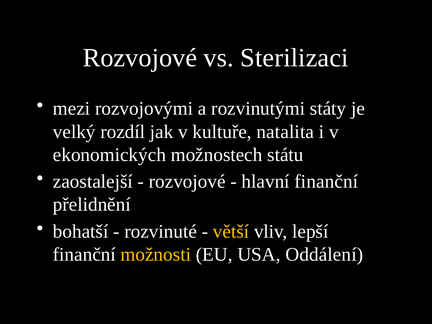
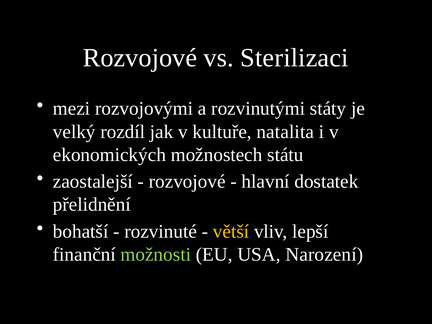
hlavní finanční: finanční -> dostatek
možnosti colour: yellow -> light green
Oddálení: Oddálení -> Narození
